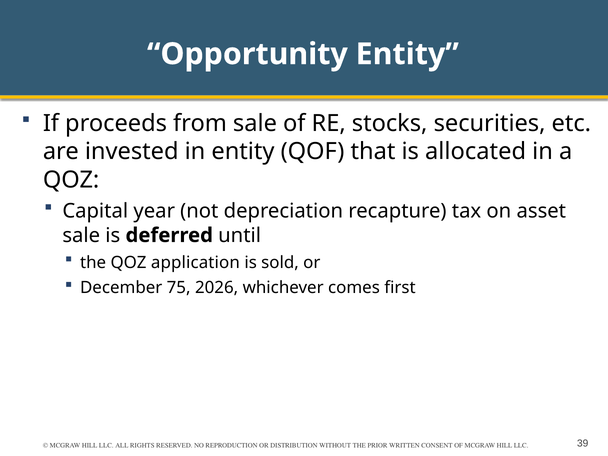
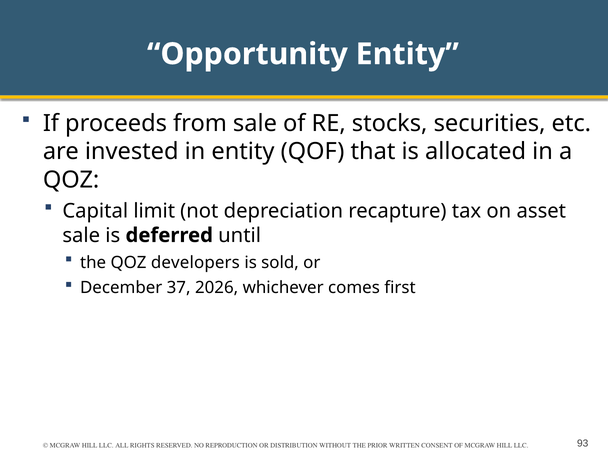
year: year -> limit
application: application -> developers
75: 75 -> 37
39: 39 -> 93
